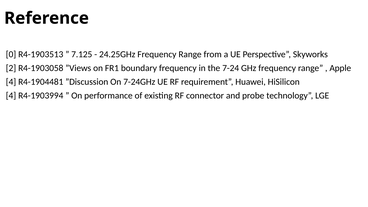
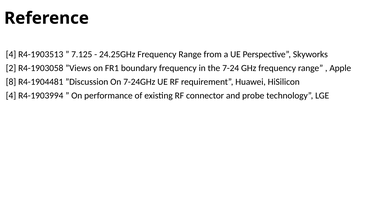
0 at (11, 54): 0 -> 4
4 at (11, 82): 4 -> 8
